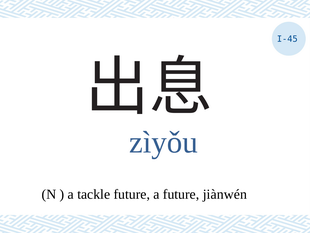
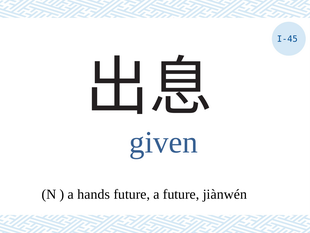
zìyǒu: zìyǒu -> given
tackle: tackle -> hands
